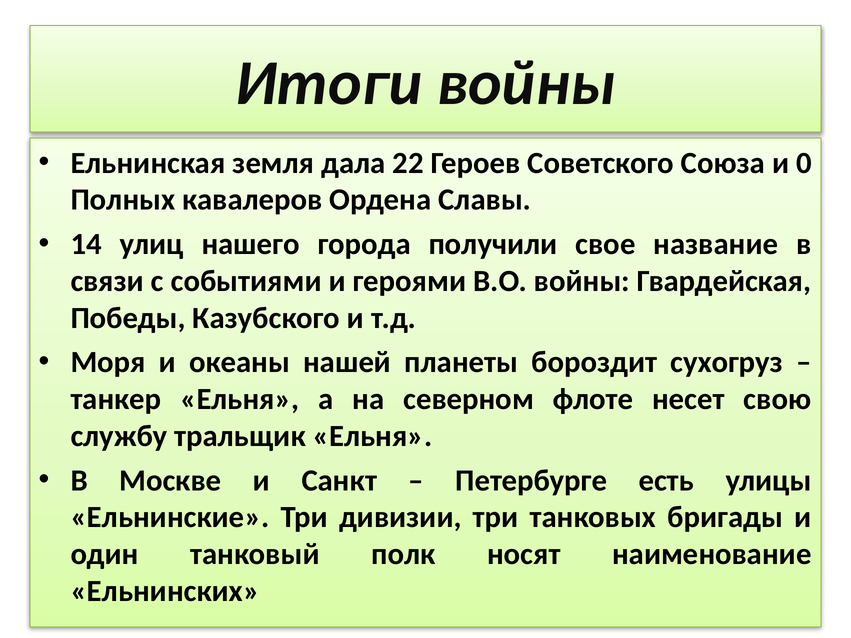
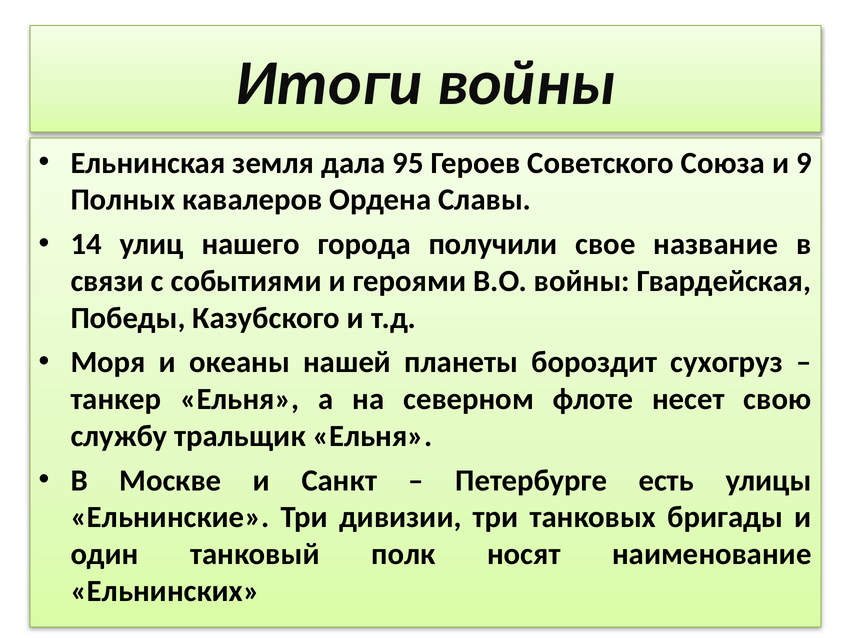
22: 22 -> 95
0: 0 -> 9
